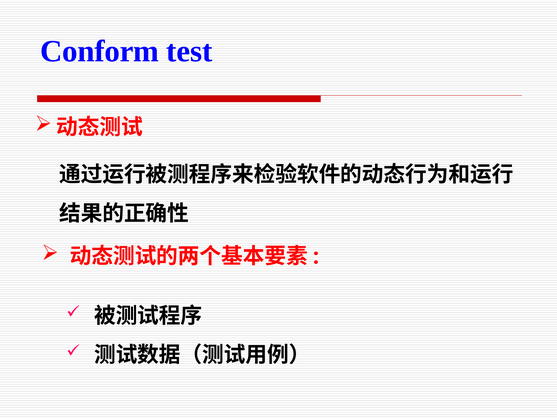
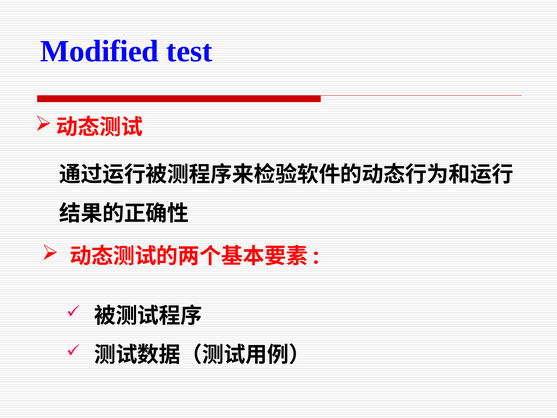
Conform: Conform -> Modified
